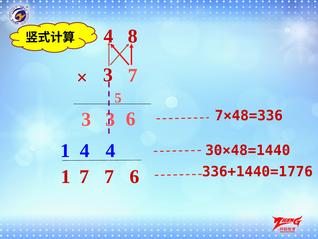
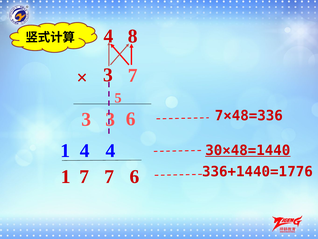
30×48=1440 underline: none -> present
